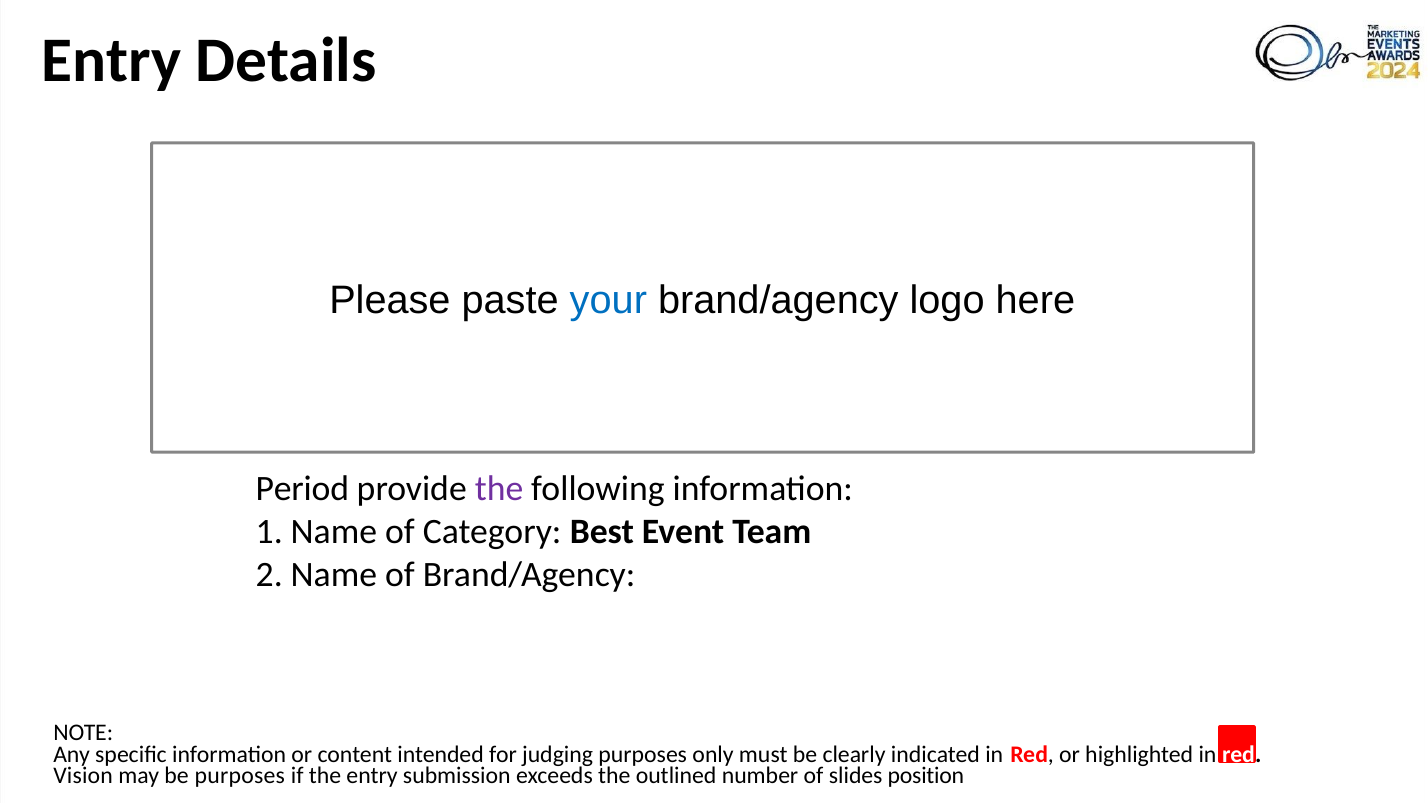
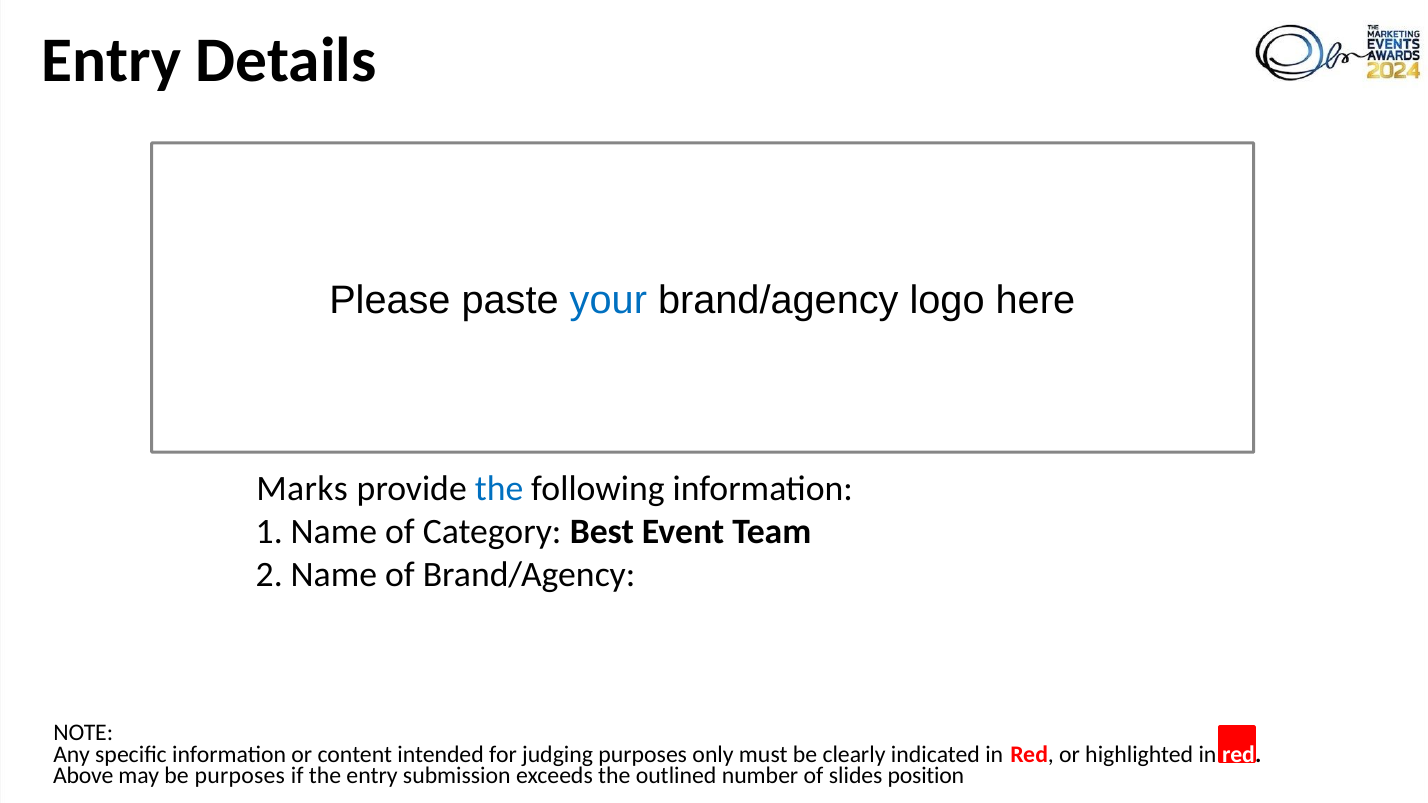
Period: Period -> Marks
the at (499, 489) colour: purple -> blue
Vision: Vision -> Above
